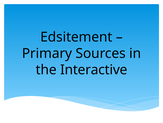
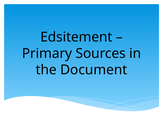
Interactive: Interactive -> Document
